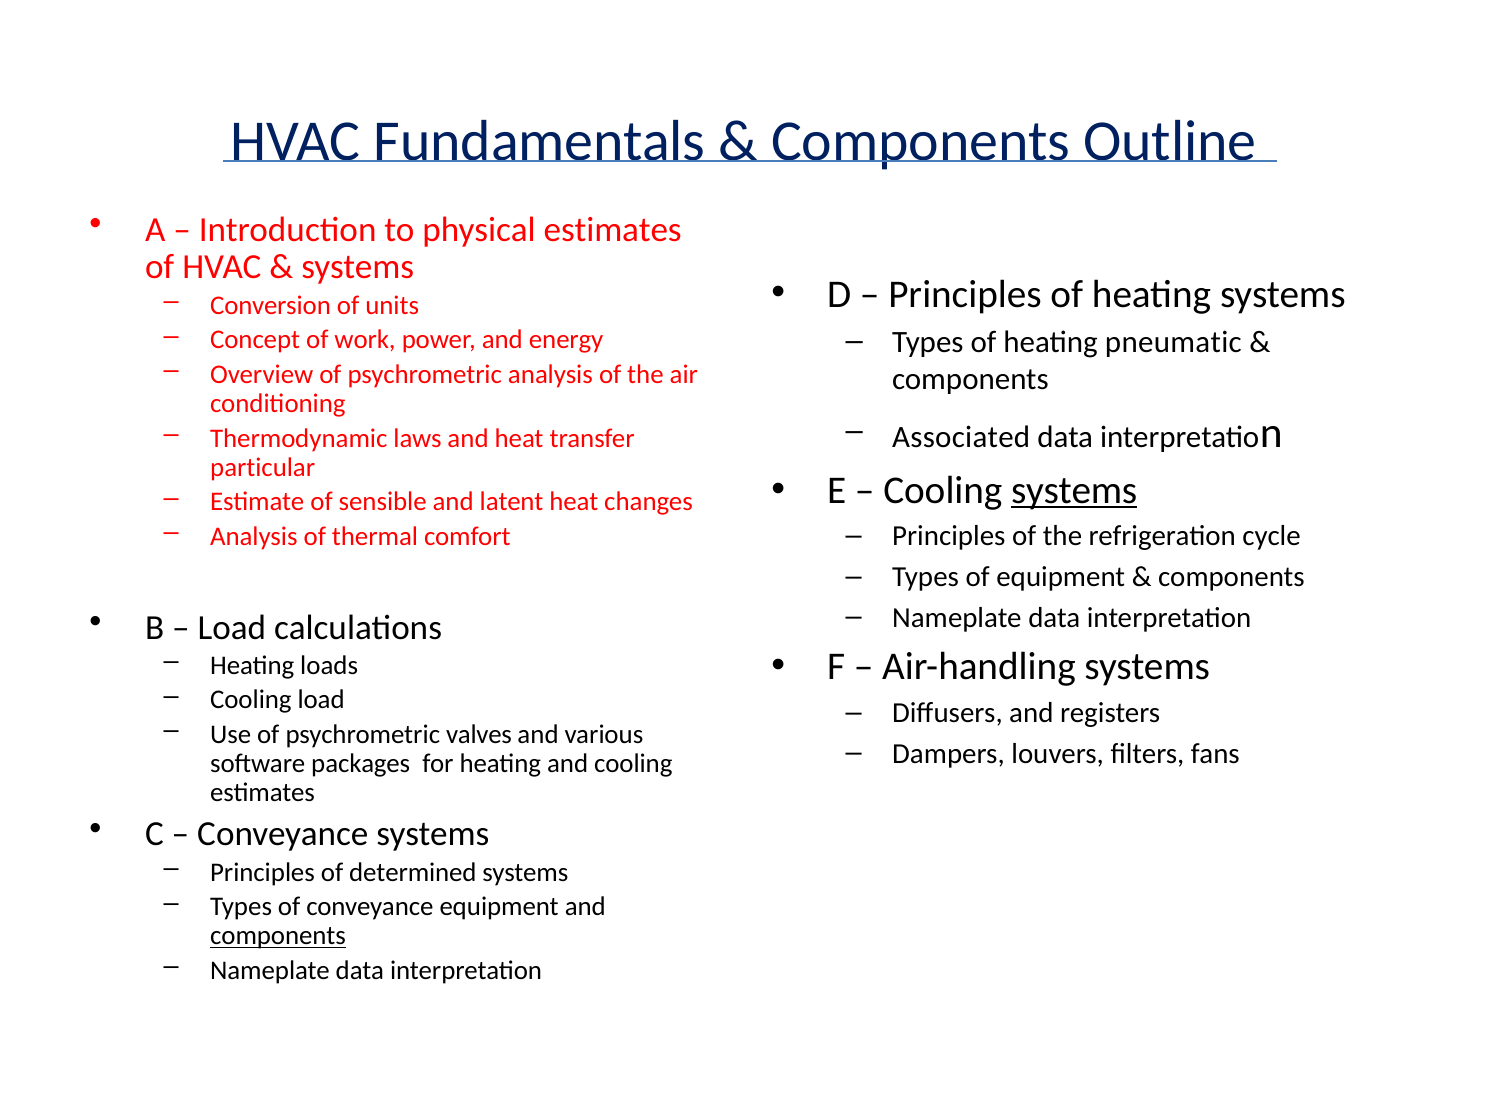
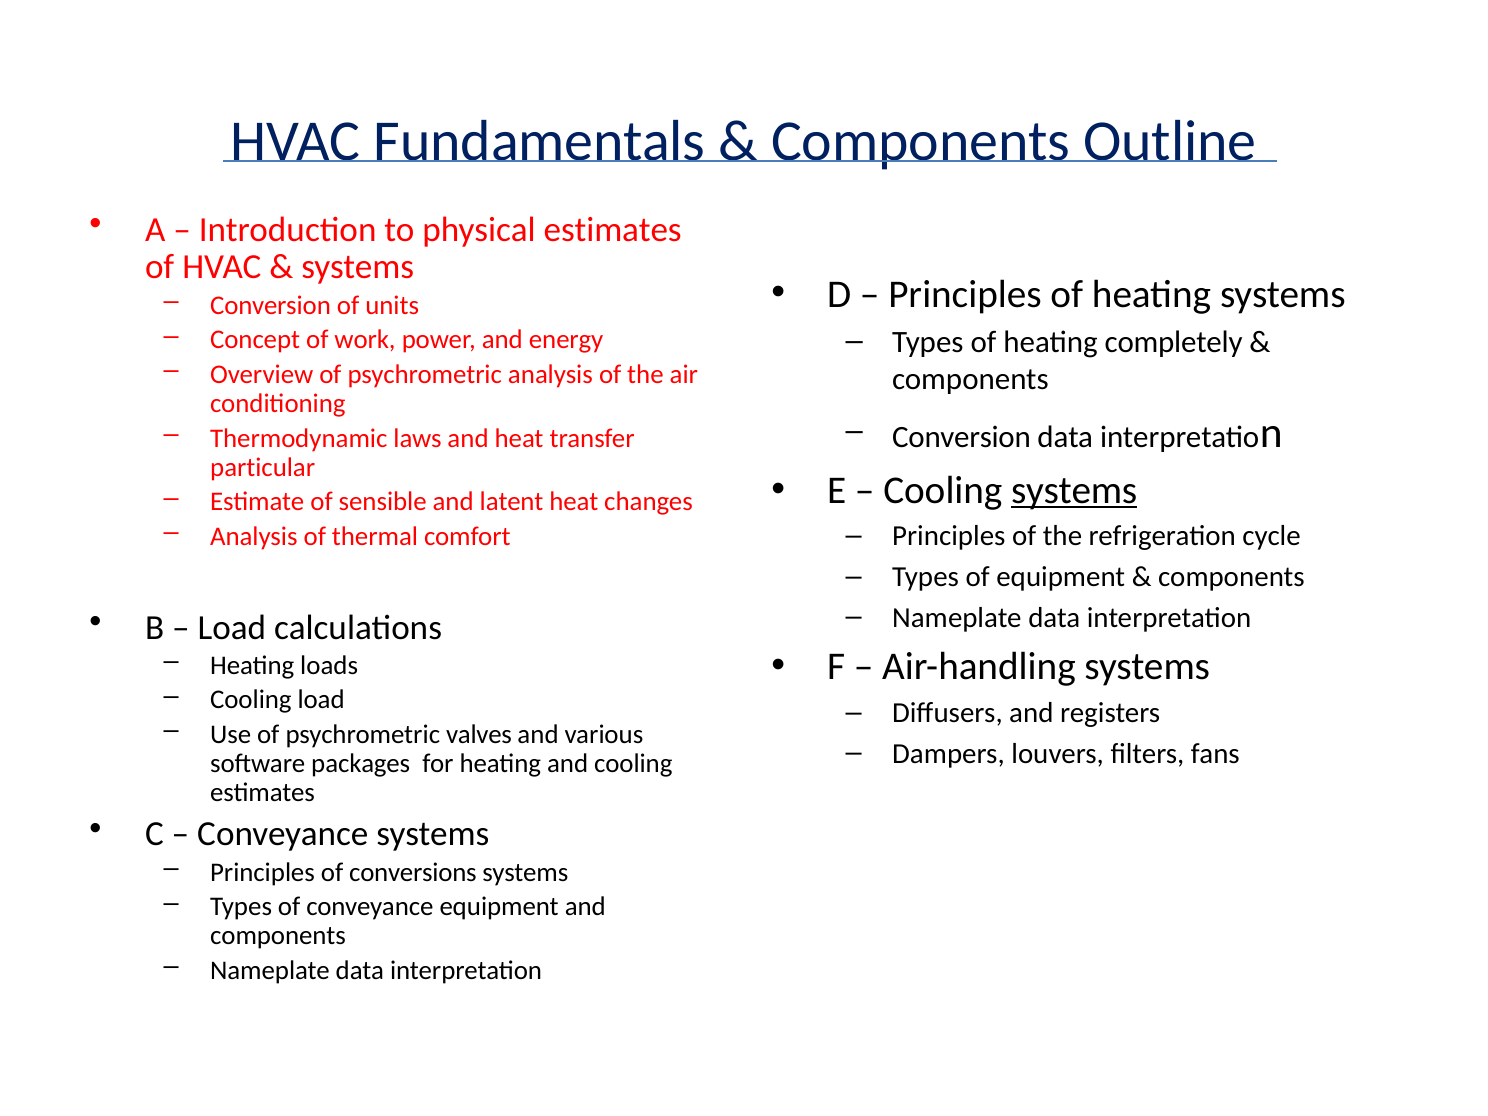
pneumatic: pneumatic -> completely
Associated at (961, 437): Associated -> Conversion
determined: determined -> conversions
components at (278, 936) underline: present -> none
